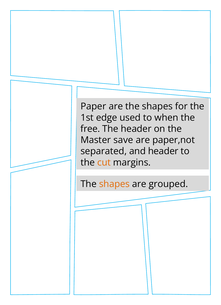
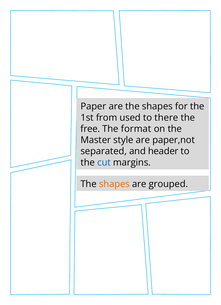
edge: edge -> from
when: when -> there
The header: header -> format
save: save -> style
cut colour: orange -> blue
